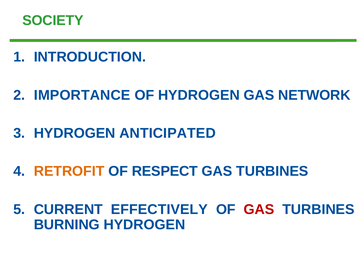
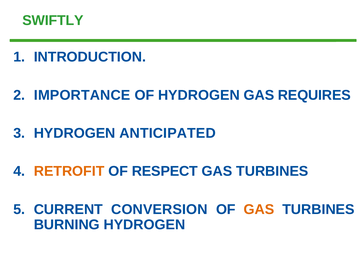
SOCIETY: SOCIETY -> SWIFTLY
NETWORK: NETWORK -> REQUIRES
EFFECTIVELY: EFFECTIVELY -> CONVERSION
GAS at (259, 209) colour: red -> orange
